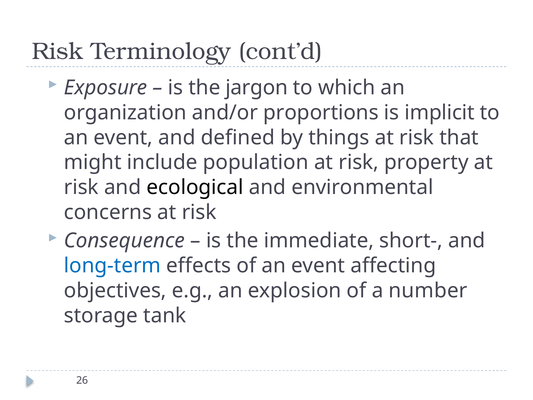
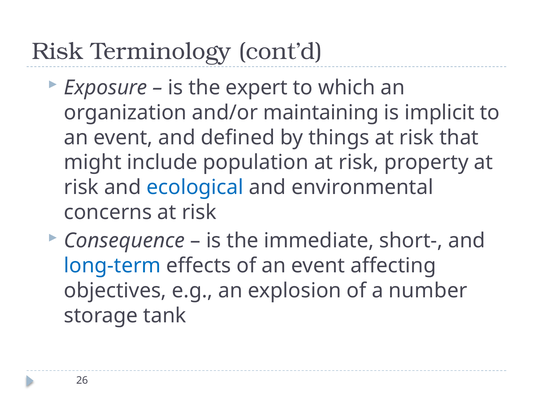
jargon: jargon -> expert
proportions: proportions -> maintaining
ecological colour: black -> blue
